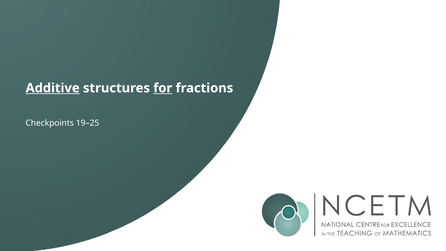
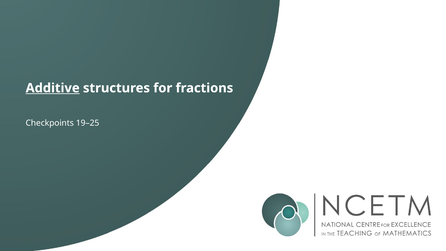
for underline: present -> none
